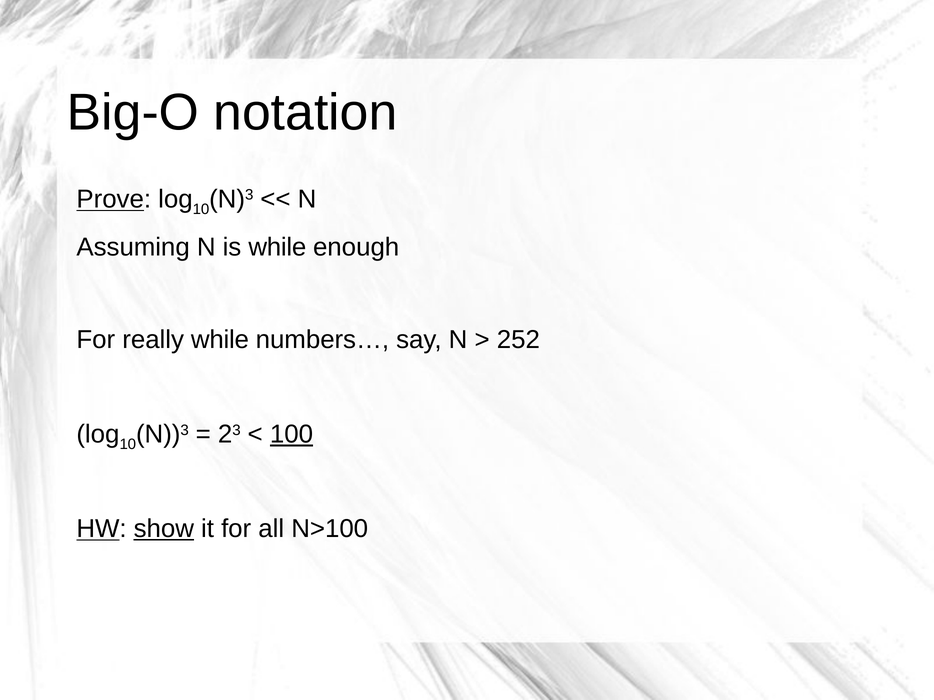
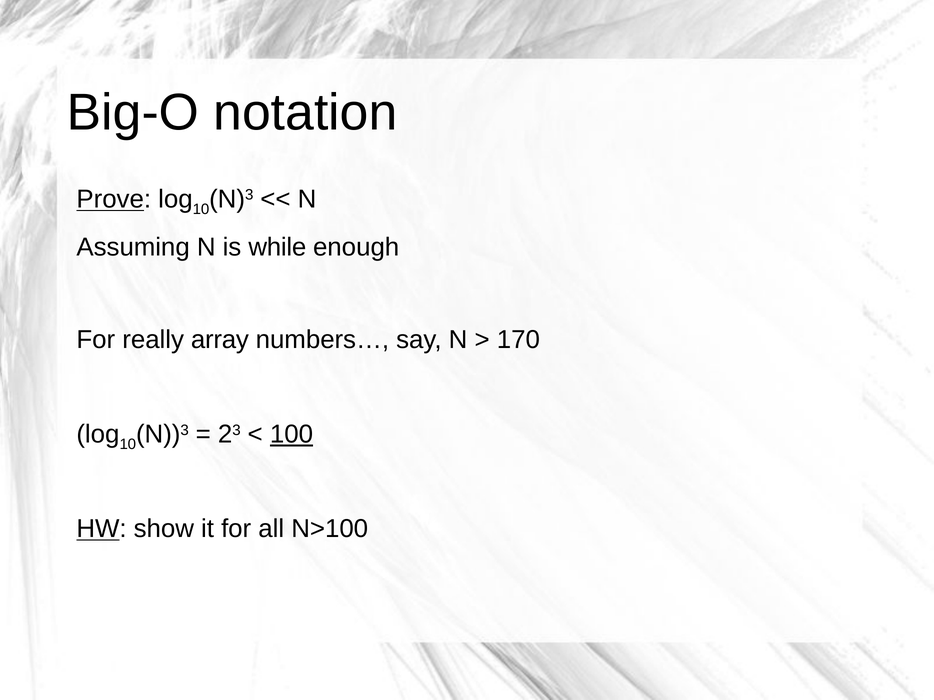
really while: while -> array
252: 252 -> 170
show underline: present -> none
